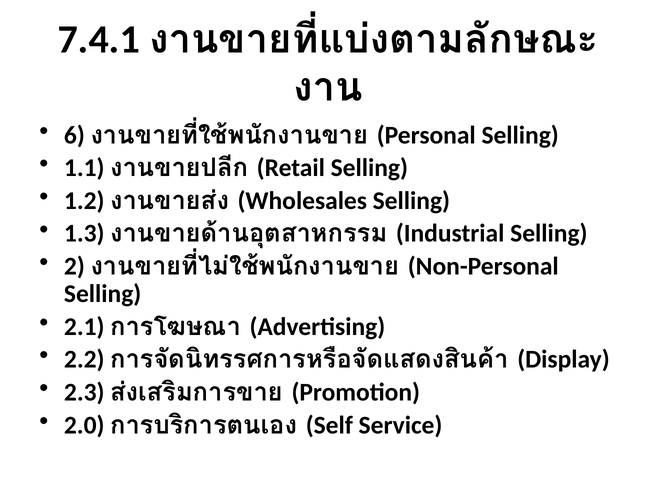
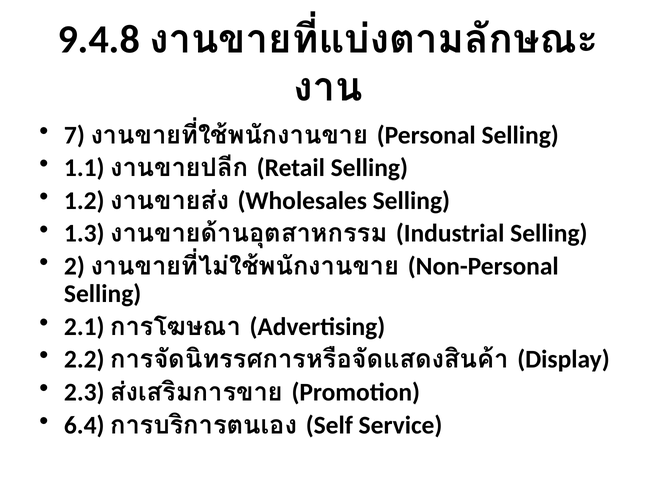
7.4.1: 7.4.1 -> 9.4.8
6: 6 -> 7
2.0: 2.0 -> 6.4
